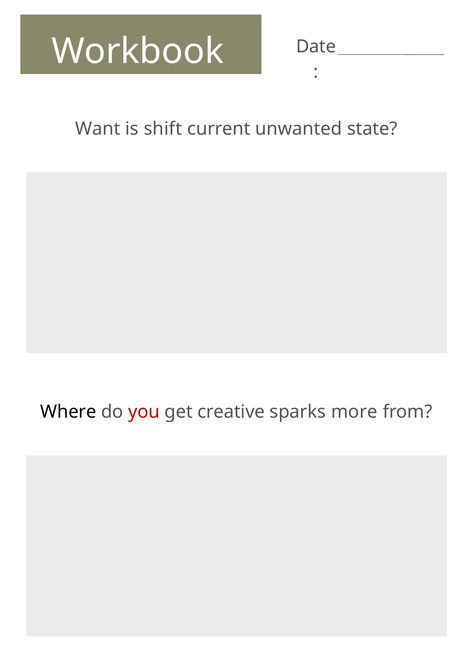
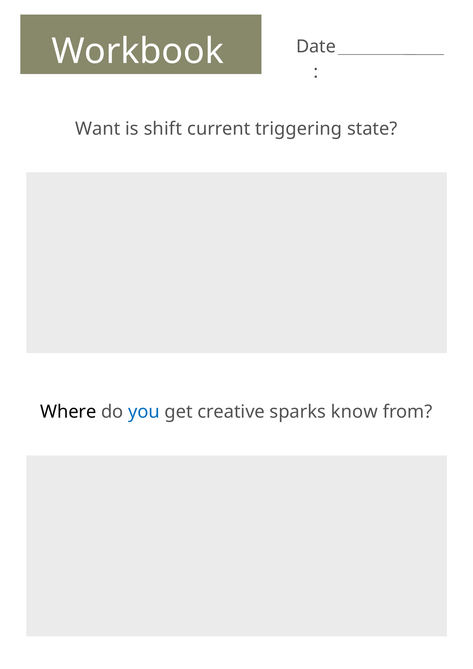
unwanted: unwanted -> triggering
you colour: red -> blue
more: more -> know
